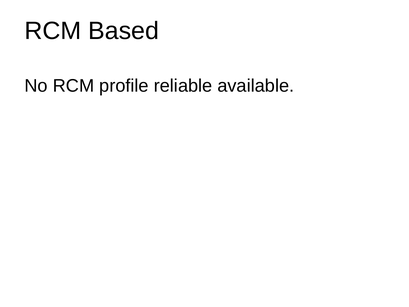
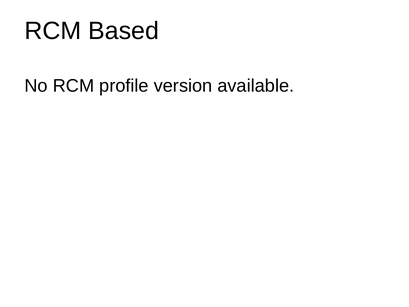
reliable: reliable -> version
